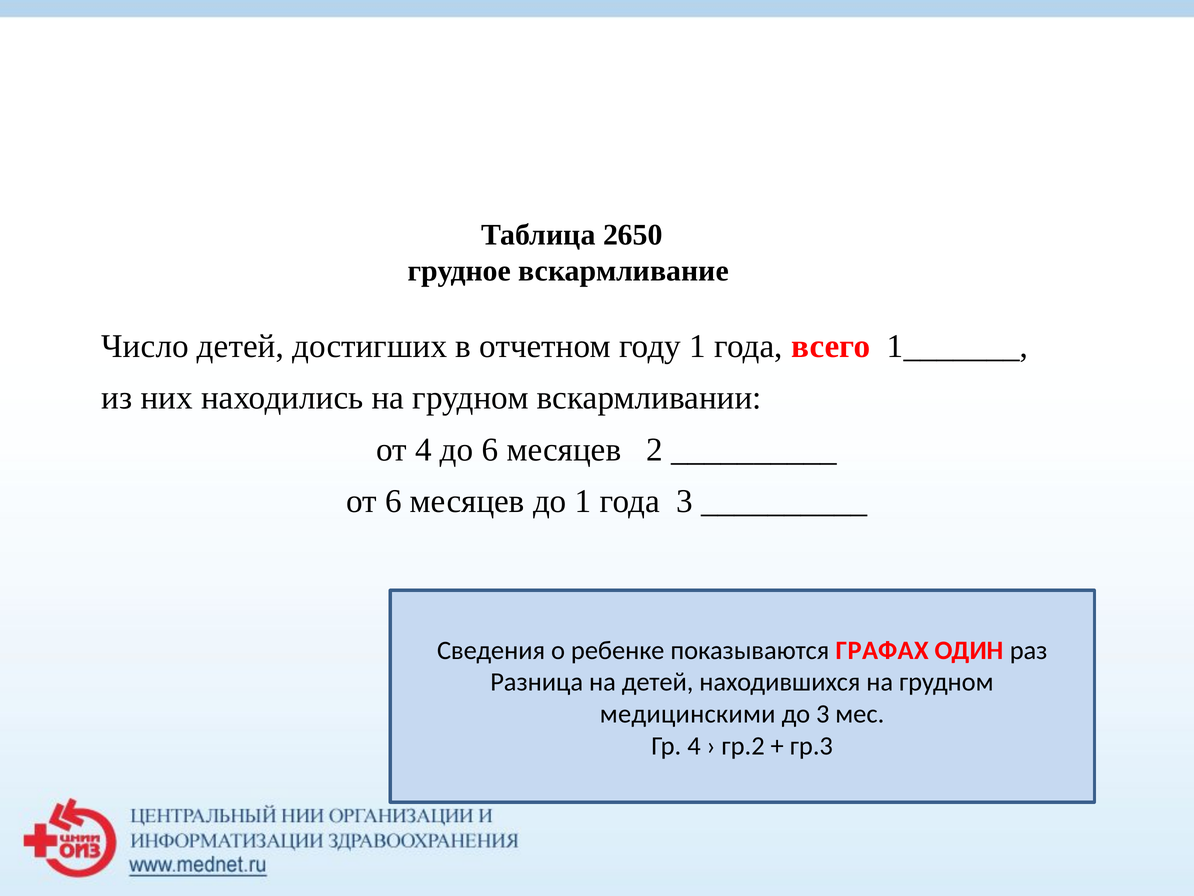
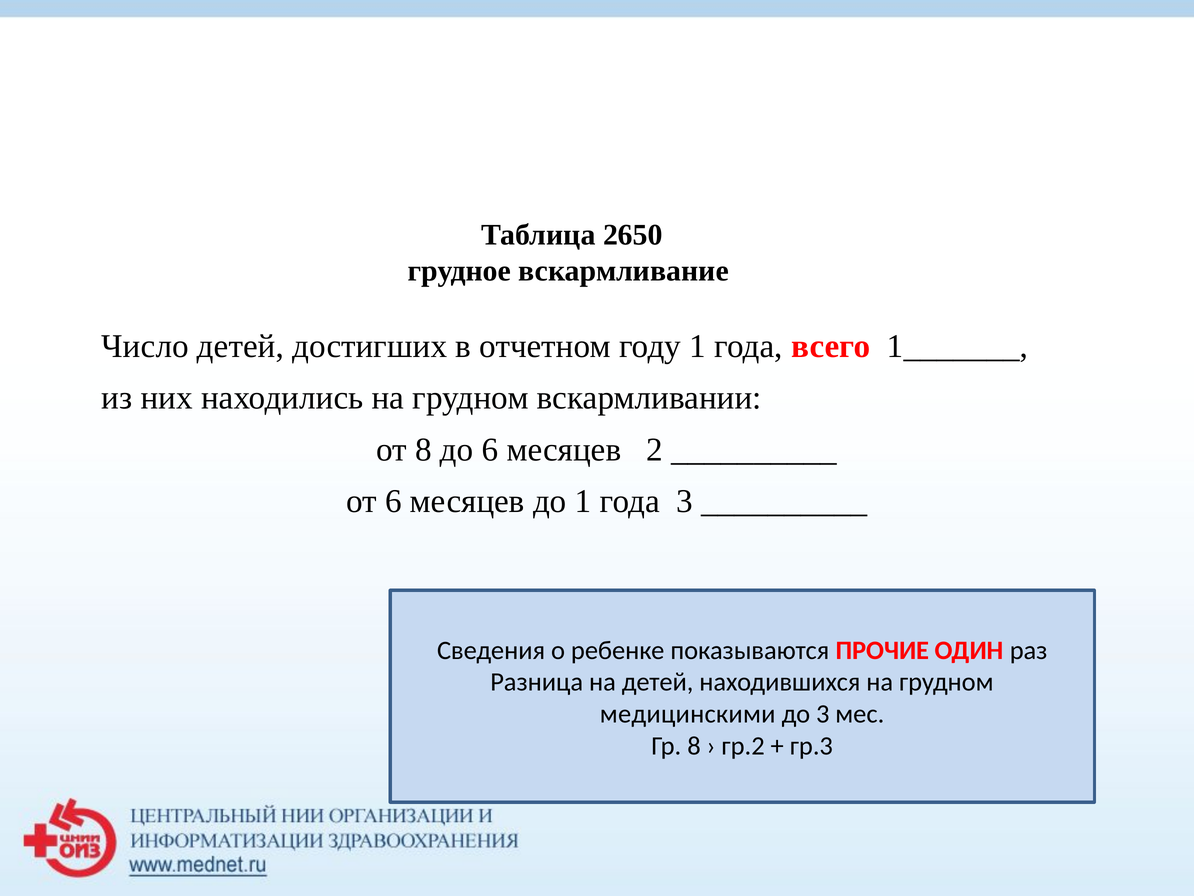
от 4: 4 -> 8
ГРАФАХ: ГРАФАХ -> ПРОЧИЕ
Гр 4: 4 -> 8
